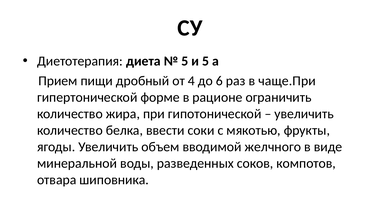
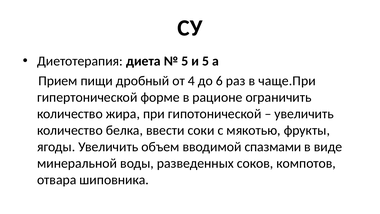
желчного: желчного -> спазмами
